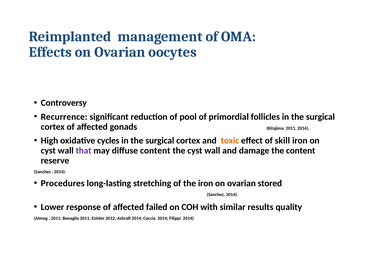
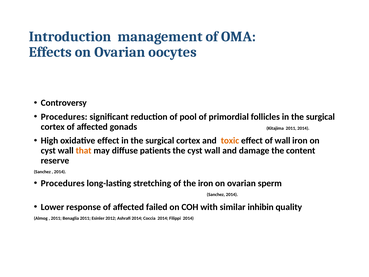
Reimplanted: Reimplanted -> Introduction
Recurrence at (64, 117): Recurrence -> Procedures
oxidative cycles: cycles -> effect
of skill: skill -> wall
that colour: purple -> orange
diffuse content: content -> patients
stored: stored -> sperm
results: results -> inhibin
